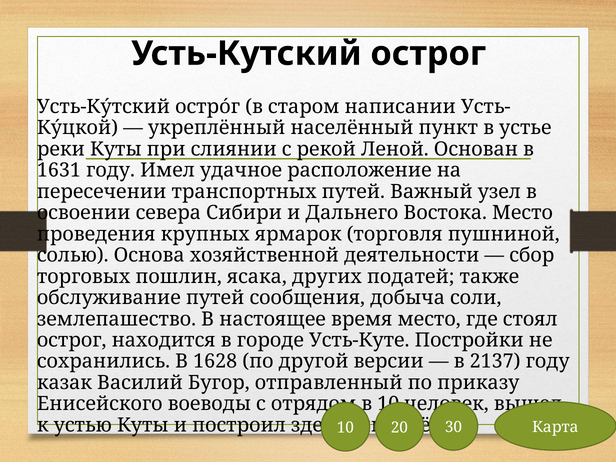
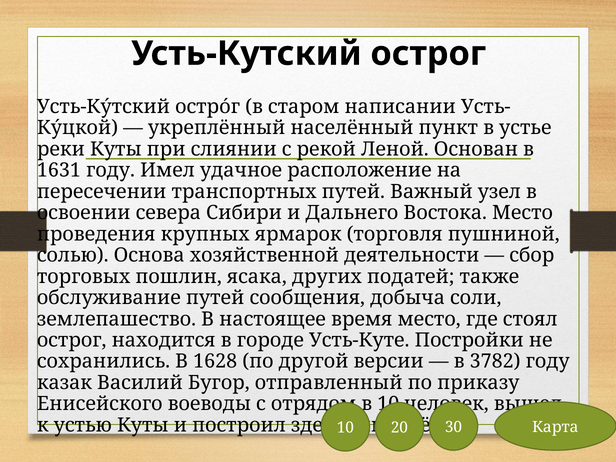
2137: 2137 -> 3782
